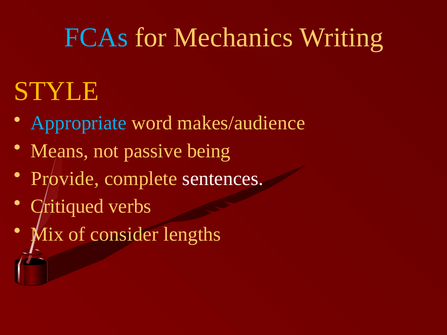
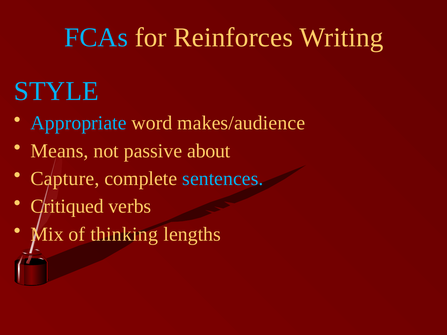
Mechanics: Mechanics -> Reinforces
STYLE colour: yellow -> light blue
being: being -> about
Provide: Provide -> Capture
sentences colour: white -> light blue
consider: consider -> thinking
